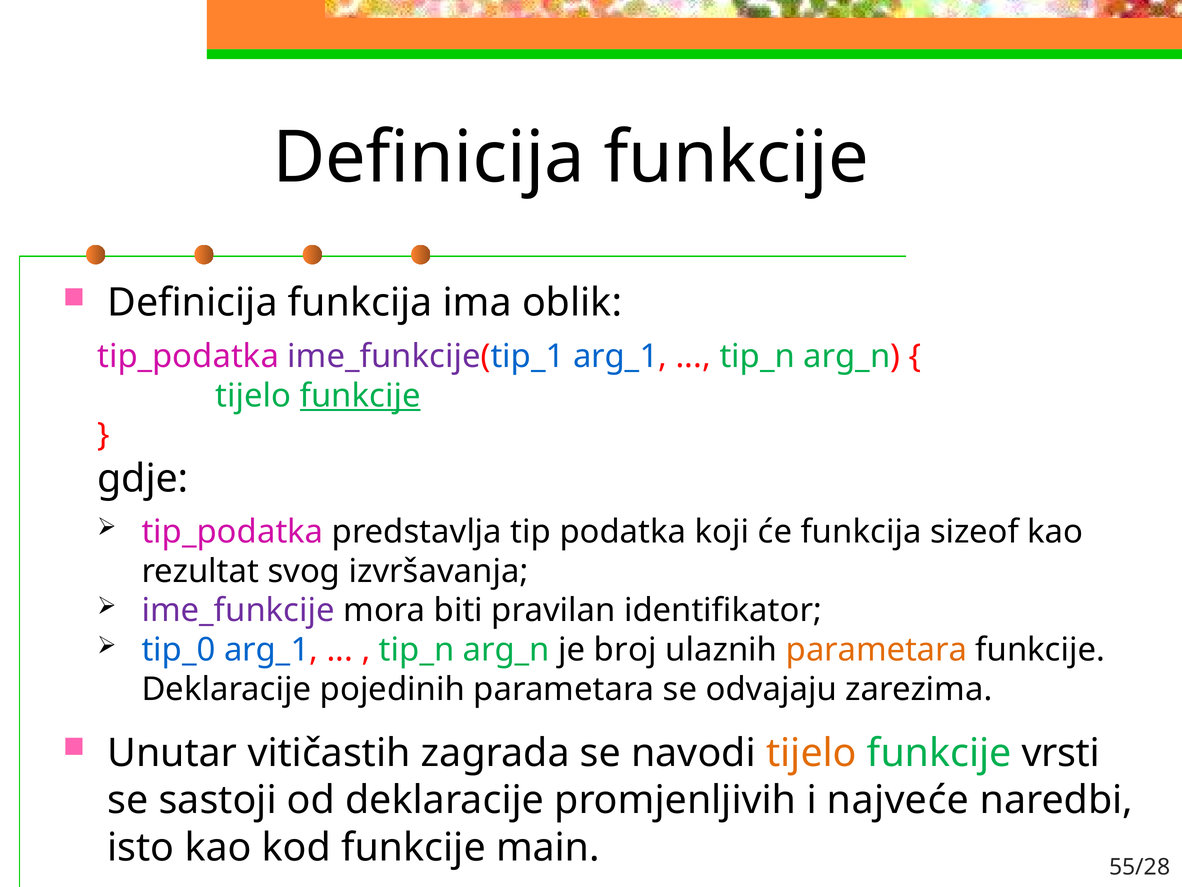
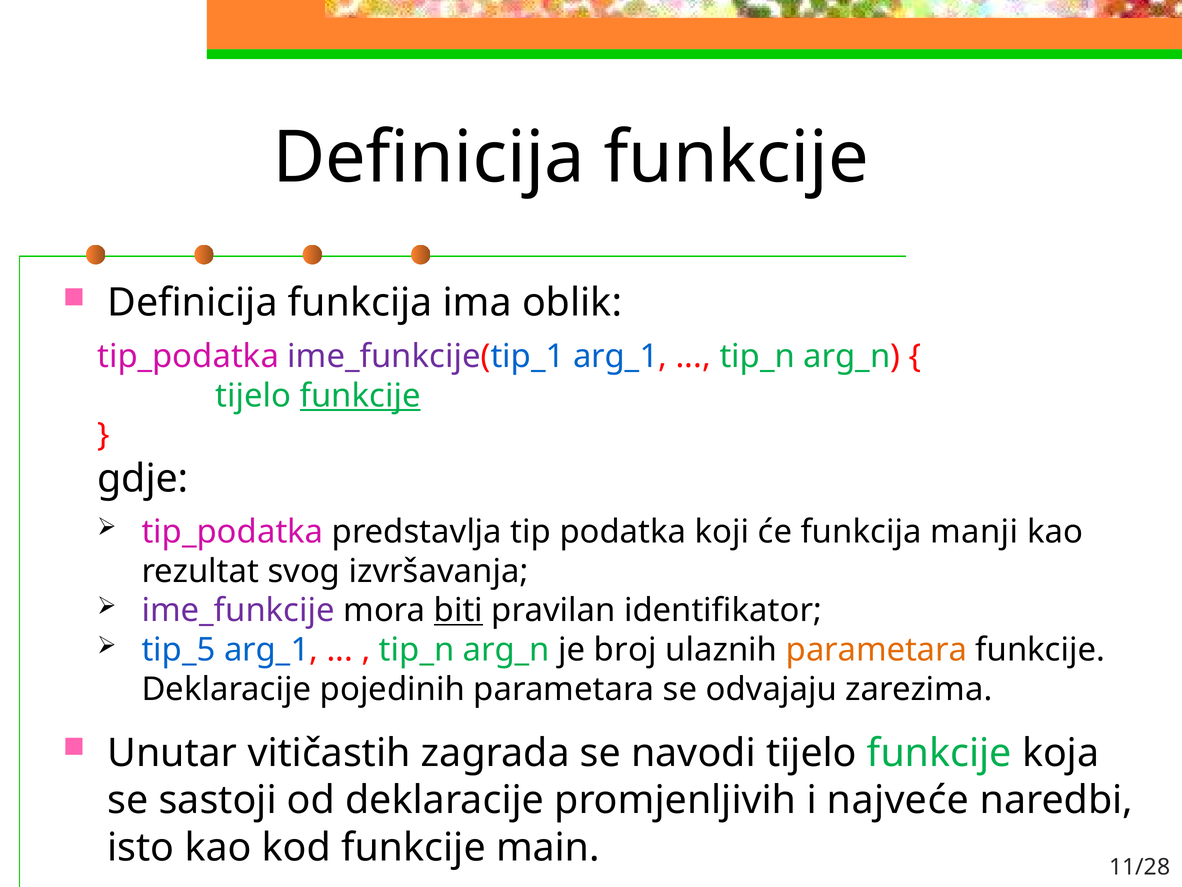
sizeof: sizeof -> manji
biti underline: none -> present
tip_0: tip_0 -> tip_5
tijelo at (811, 753) colour: orange -> black
vrsti: vrsti -> koja
55/28: 55/28 -> 11/28
